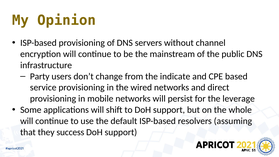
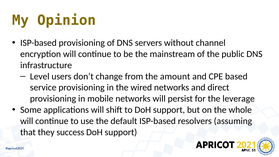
Party: Party -> Level
indicate: indicate -> amount
